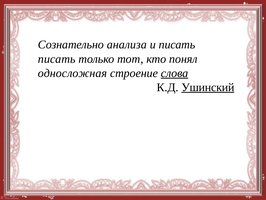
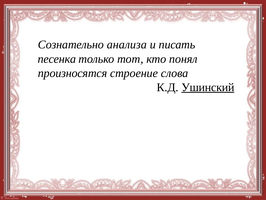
писать at (57, 59): писать -> песенка
односложная: односложная -> произносятся
слова underline: present -> none
